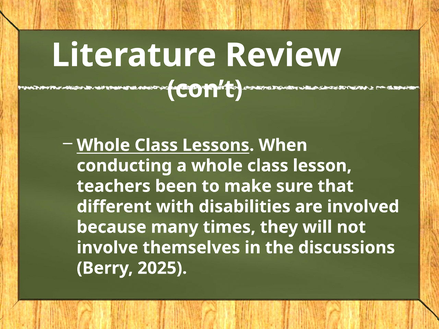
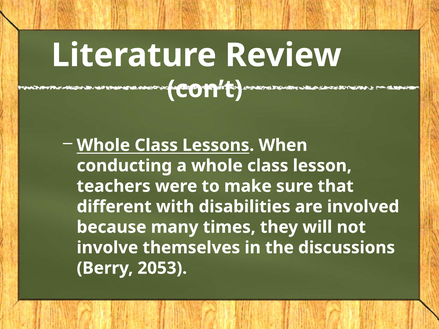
been: been -> were
2025: 2025 -> 2053
